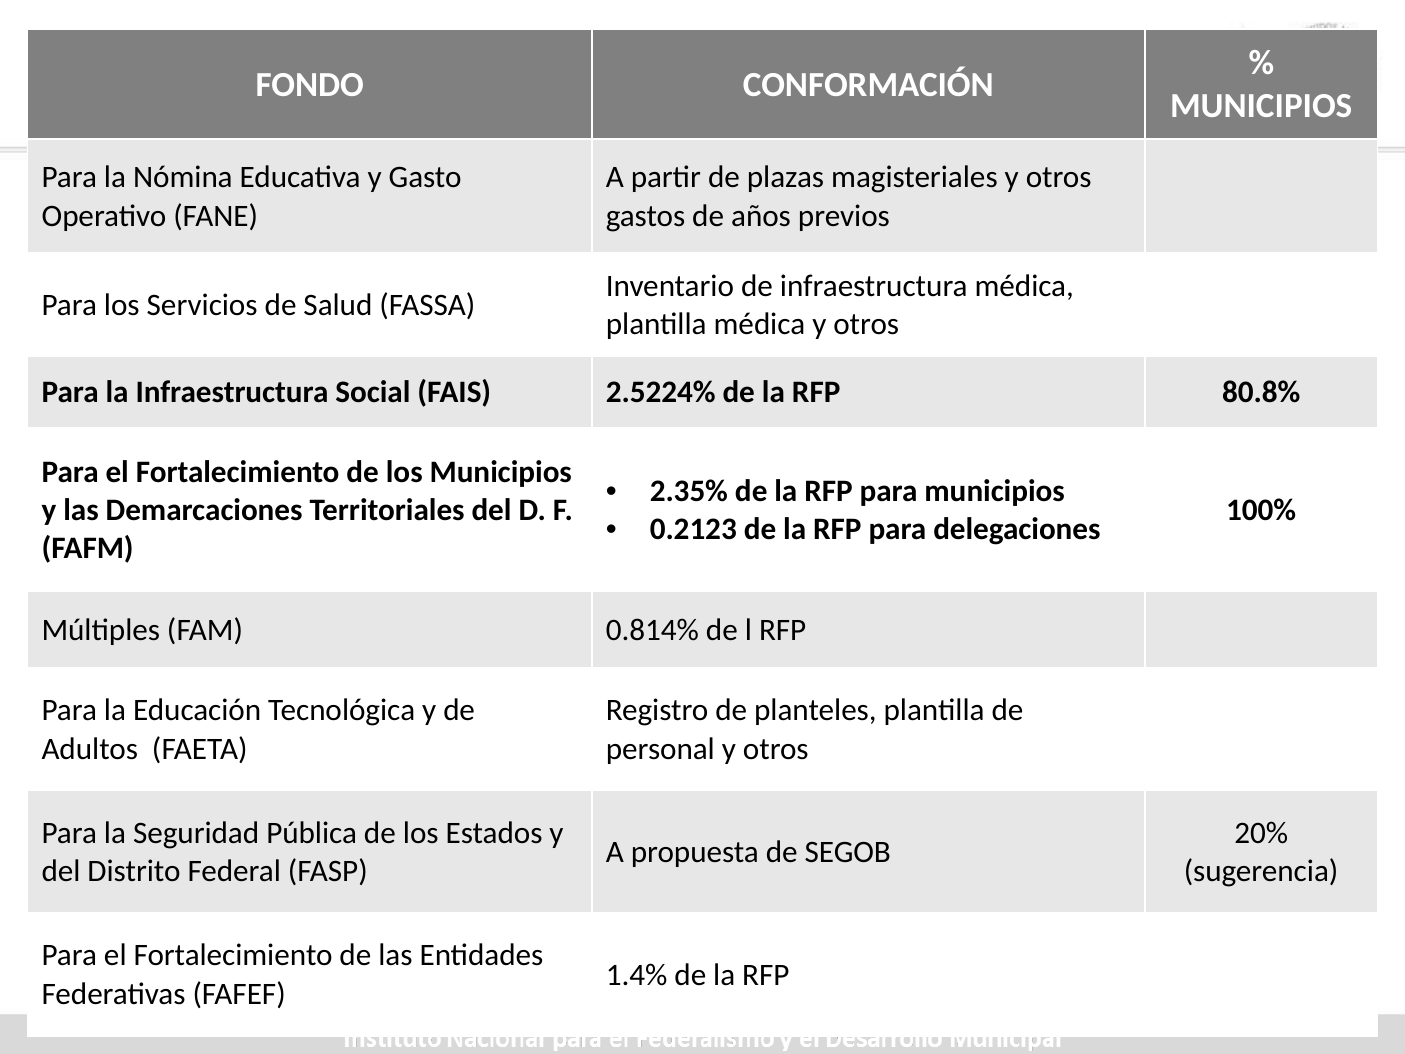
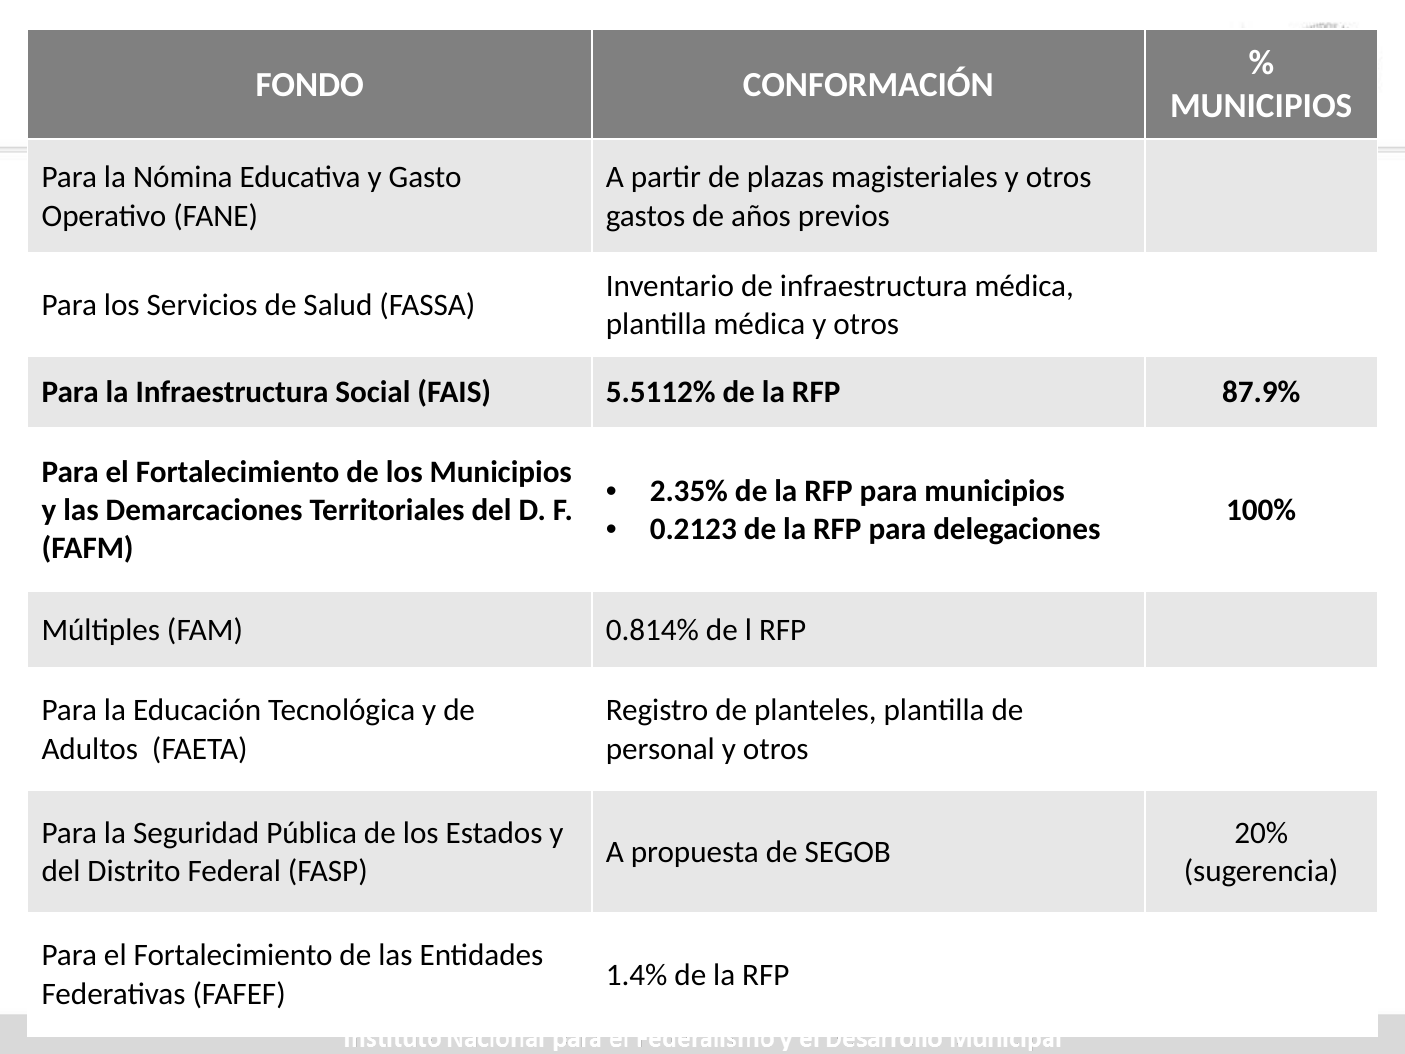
2.5224%: 2.5224% -> 5.5112%
80.8%: 80.8% -> 87.9%
